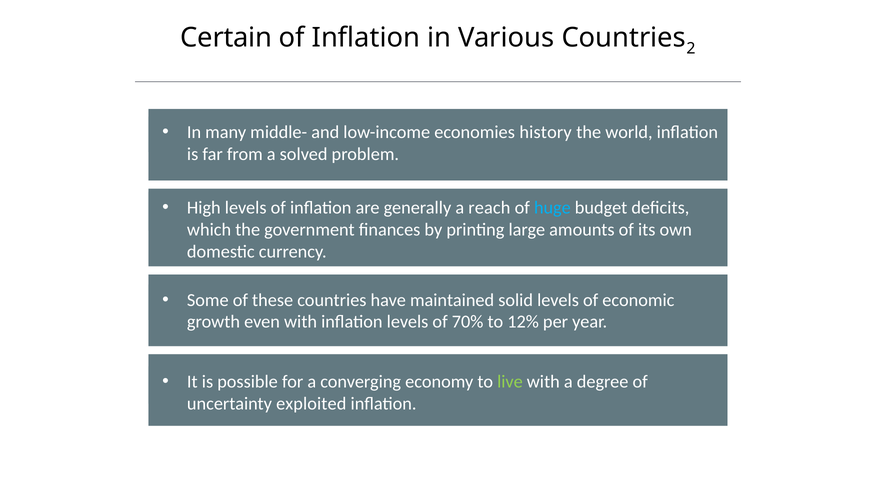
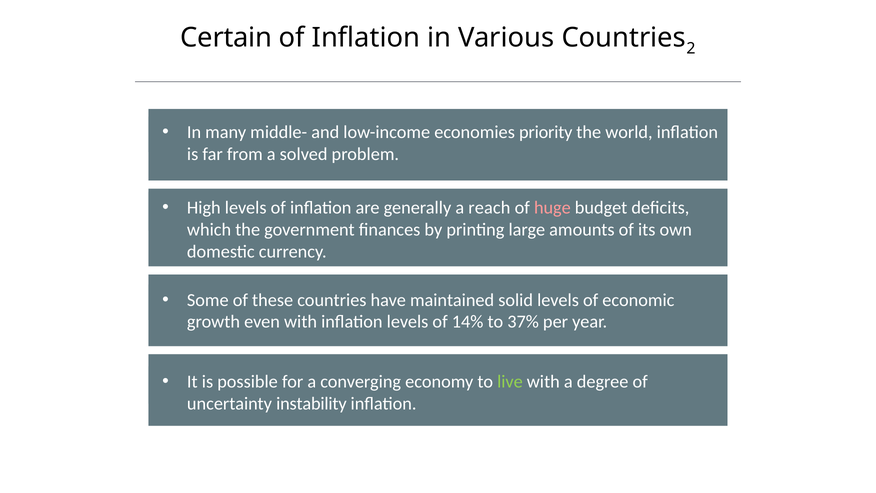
history: history -> priority
huge colour: light blue -> pink
70%: 70% -> 14%
12%: 12% -> 37%
exploited: exploited -> instability
